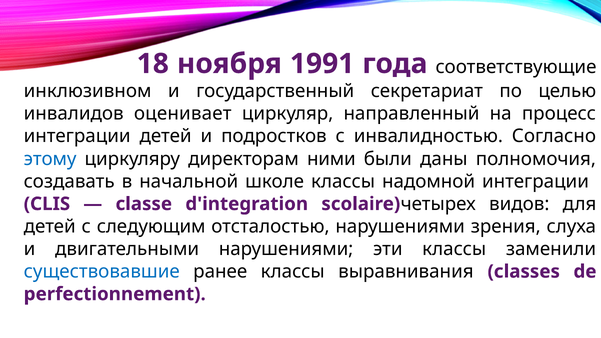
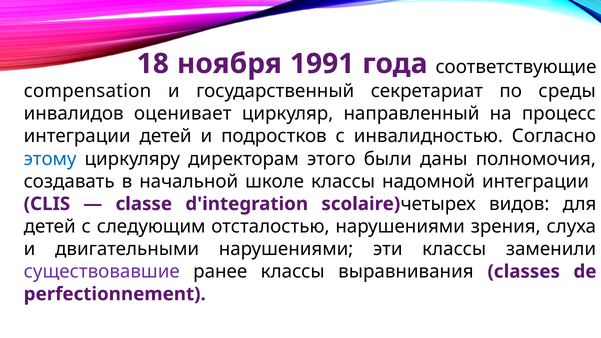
инклюзивном: инклюзивном -> compensation
целью: целью -> среды
ними: ними -> этого
существовавшие colour: blue -> purple
